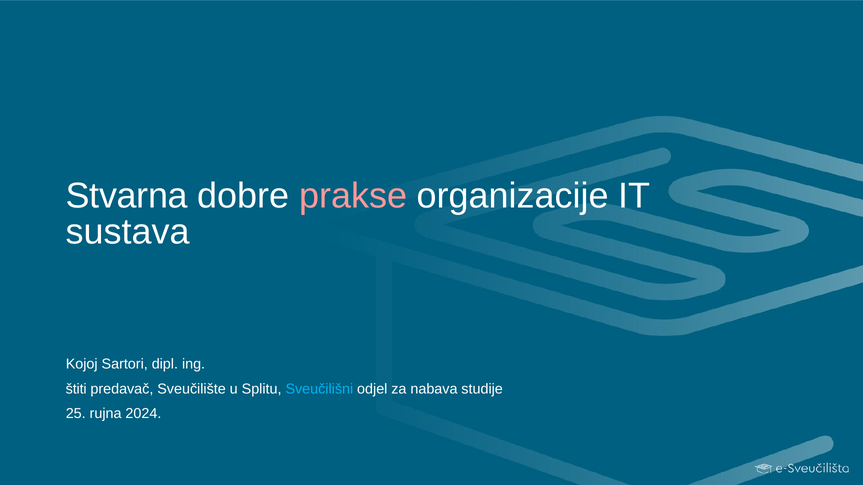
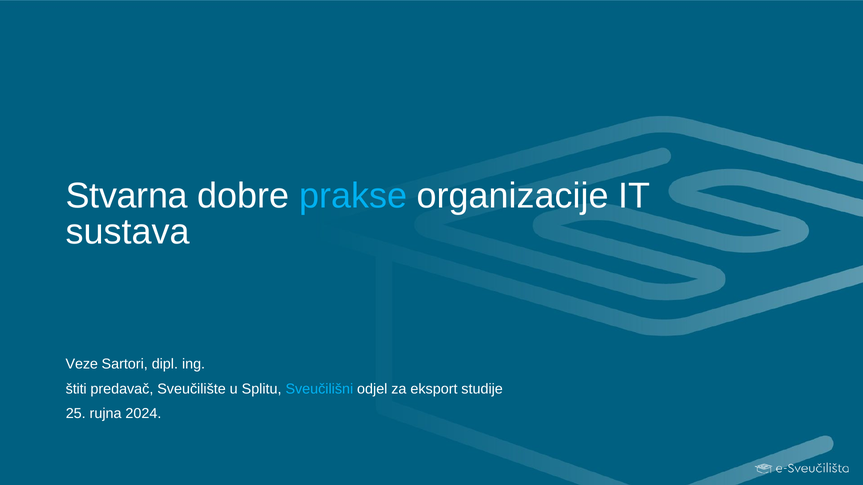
prakse colour: pink -> light blue
Kojoj: Kojoj -> Veze
nabava: nabava -> eksport
